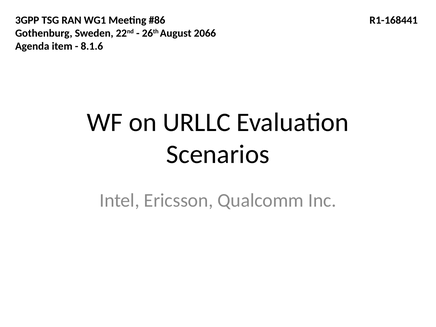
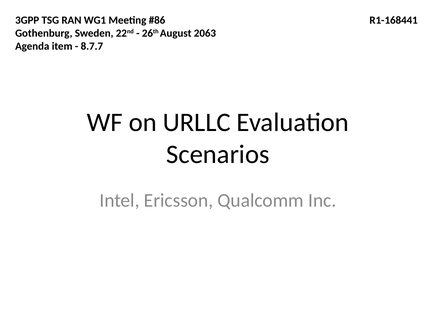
2066: 2066 -> 2063
8.1.6: 8.1.6 -> 8.7.7
